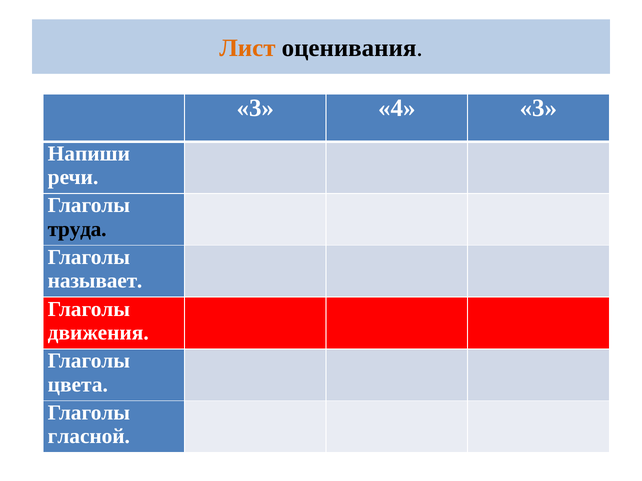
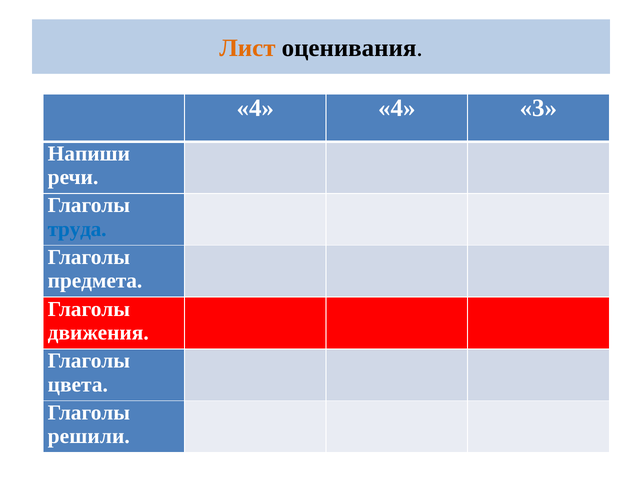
3 at (255, 108): 3 -> 4
труда colour: black -> blue
называет: называет -> предмета
гласной: гласной -> решили
